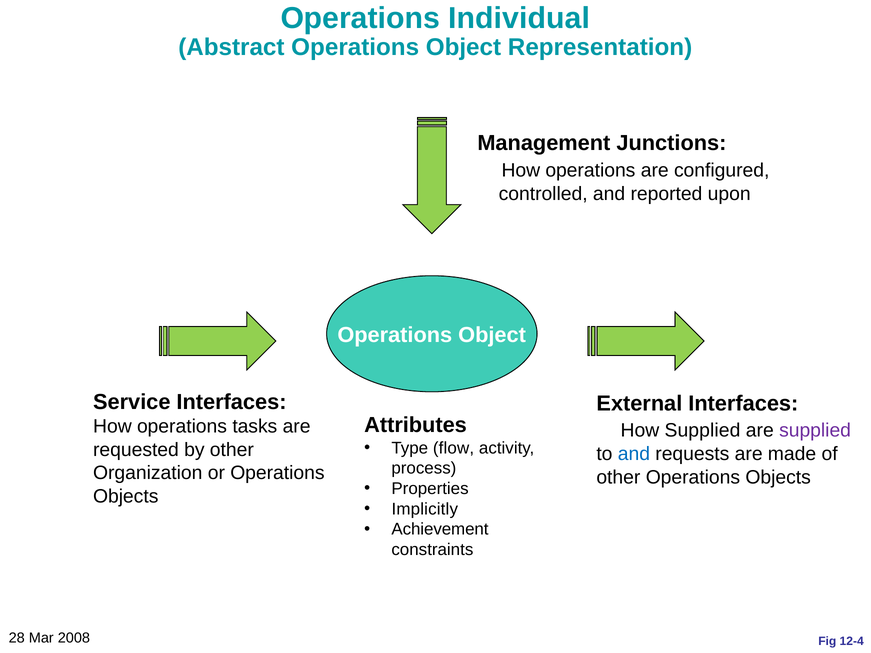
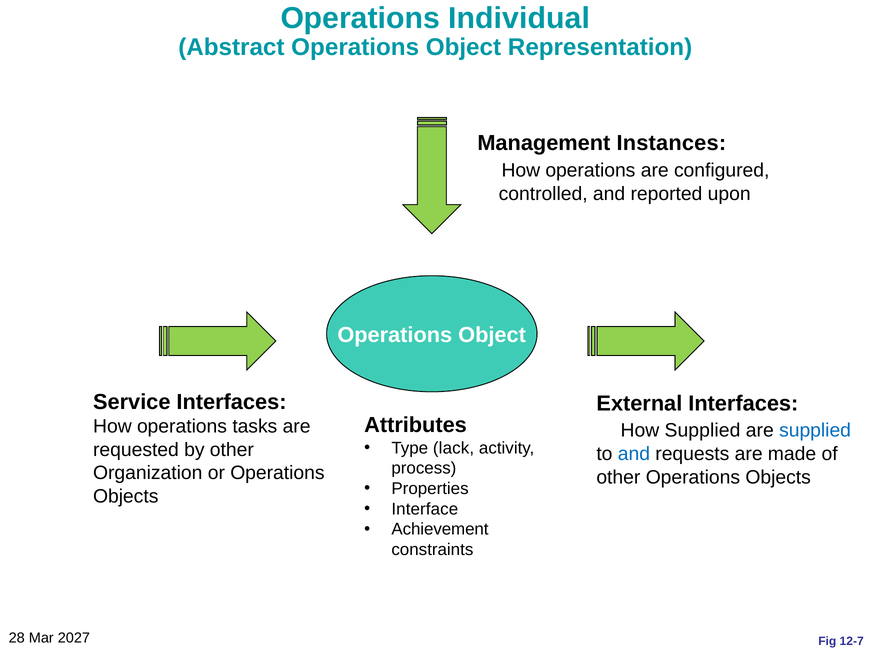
Junctions: Junctions -> Instances
supplied at (815, 430) colour: purple -> blue
flow: flow -> lack
Implicitly: Implicitly -> Interface
2008: 2008 -> 2027
12-4: 12-4 -> 12-7
